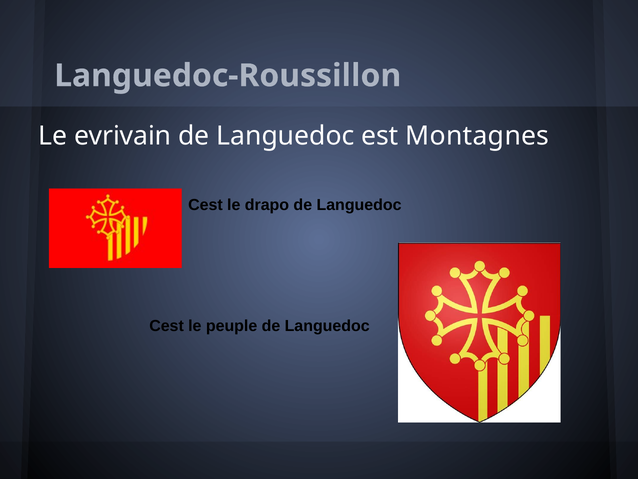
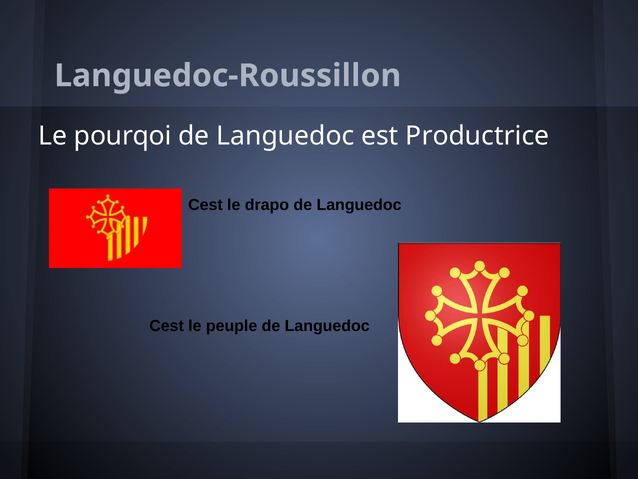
evrivain: evrivain -> pourqoi
Montagnes: Montagnes -> Productrice
